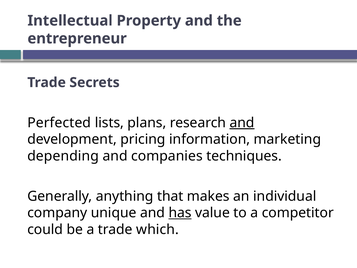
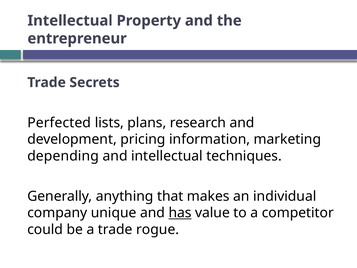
and at (242, 123) underline: present -> none
and companies: companies -> intellectual
which: which -> rogue
